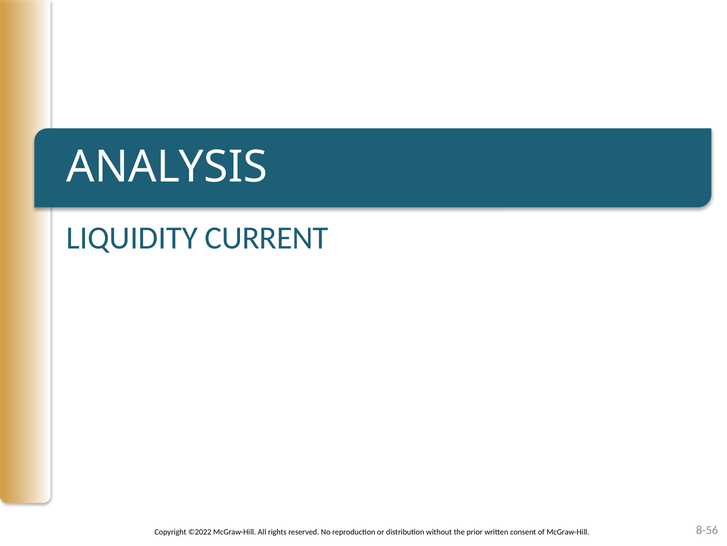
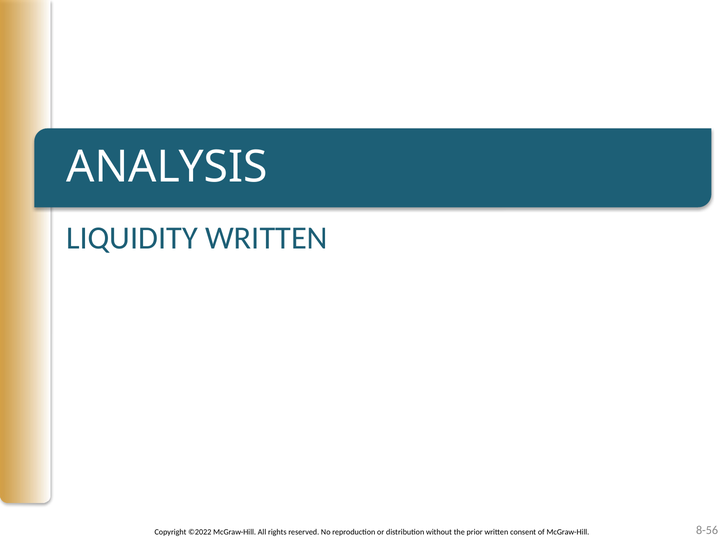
LIQUIDITY CURRENT: CURRENT -> WRITTEN
